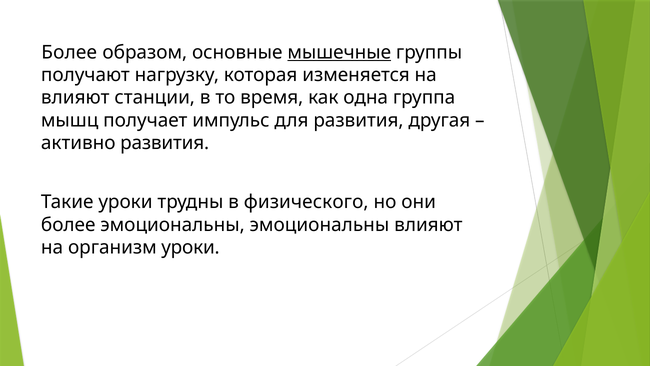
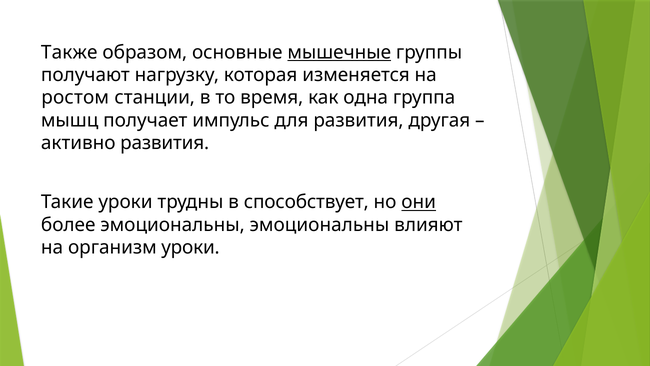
Более at (69, 52): Более -> Также
влияют at (75, 98): влияют -> ростом
физического: физического -> способствует
они underline: none -> present
